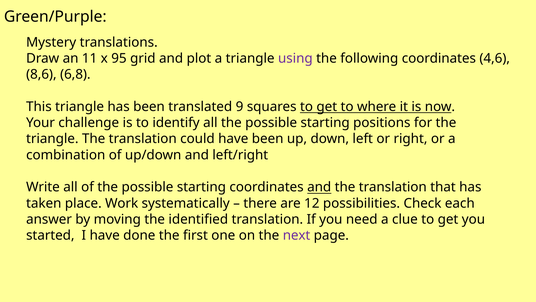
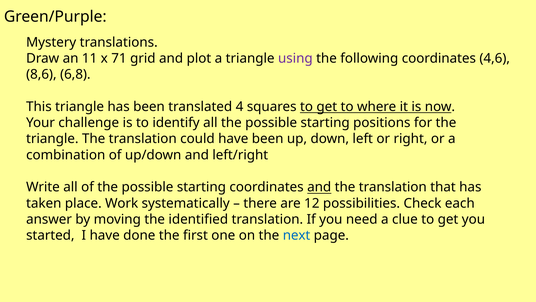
95: 95 -> 71
9: 9 -> 4
next colour: purple -> blue
